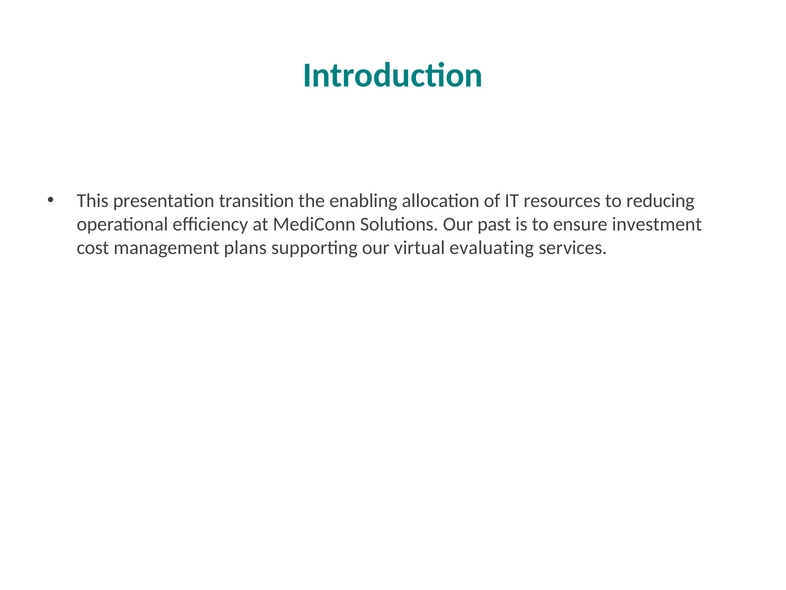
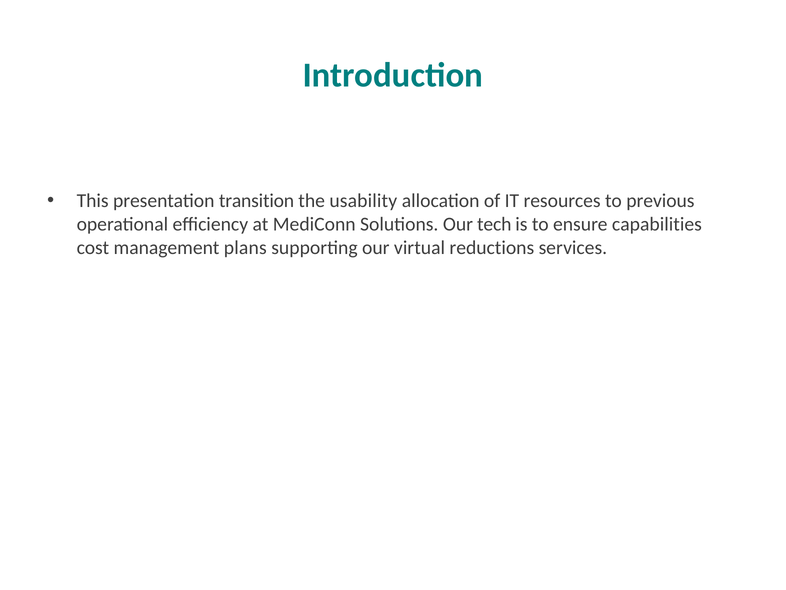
enabling: enabling -> usability
reducing: reducing -> previous
past: past -> tech
investment: investment -> capabilities
evaluating: evaluating -> reductions
